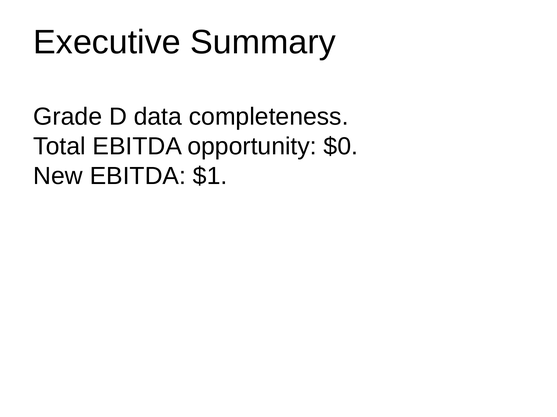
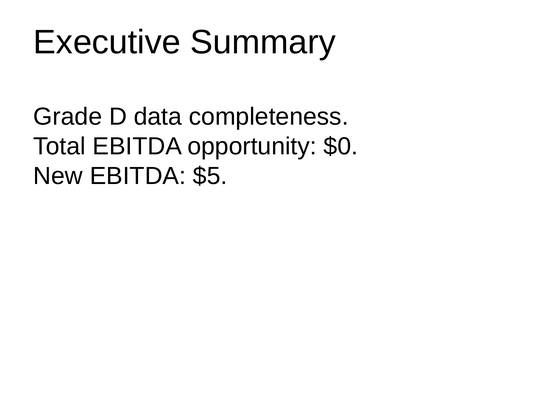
$1: $1 -> $5
